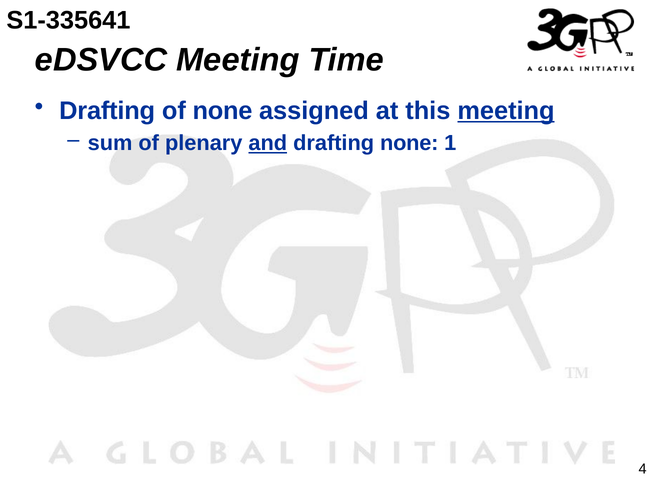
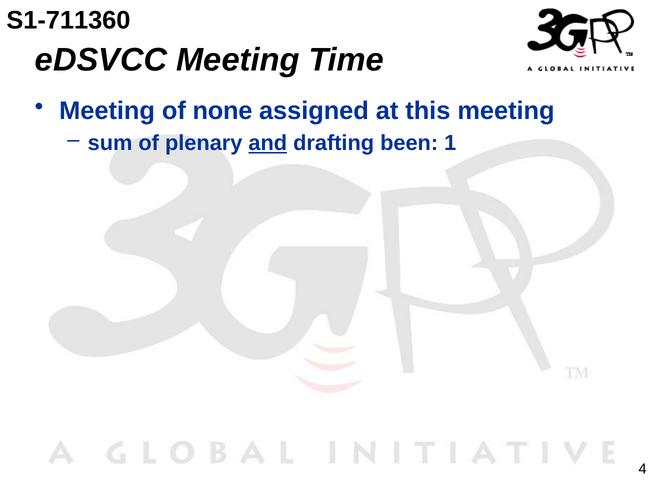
S1-335641: S1-335641 -> S1-711360
Drafting at (107, 111): Drafting -> Meeting
meeting at (506, 111) underline: present -> none
drafting none: none -> been
